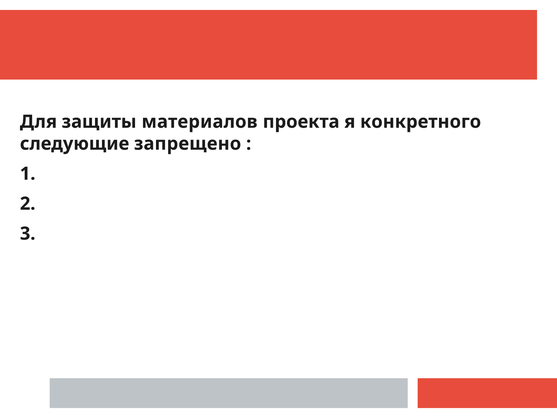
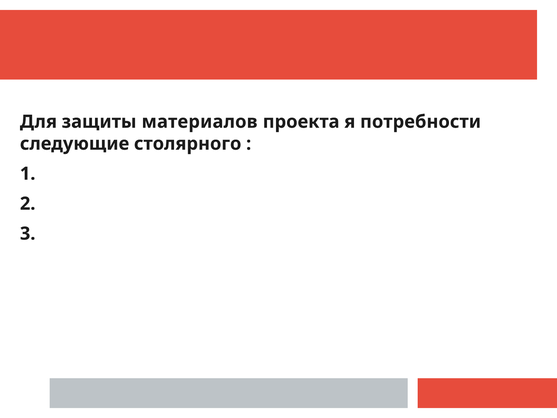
конкретного: конкретного -> потребности
запрещено: запрещено -> столярного
